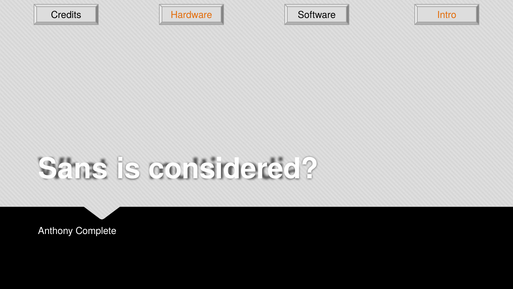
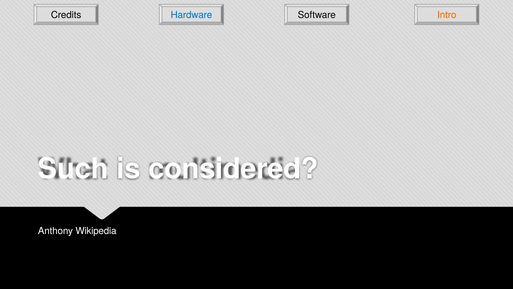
Hardware colour: orange -> blue
Sans: Sans -> Such
Complete: Complete -> Wikipedia
